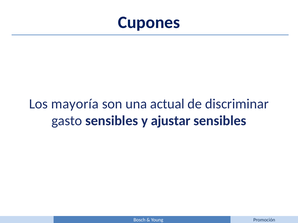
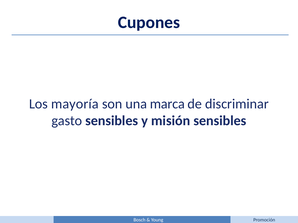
actual: actual -> marca
ajustar: ajustar -> misión
